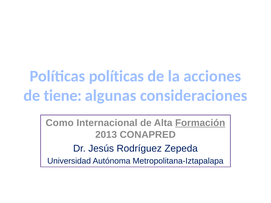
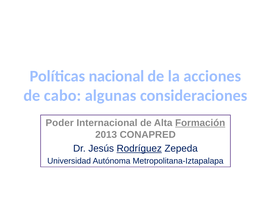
Políticas políticas: políticas -> nacional
tiene: tiene -> cabo
Como: Como -> Poder
Rodríguez underline: none -> present
